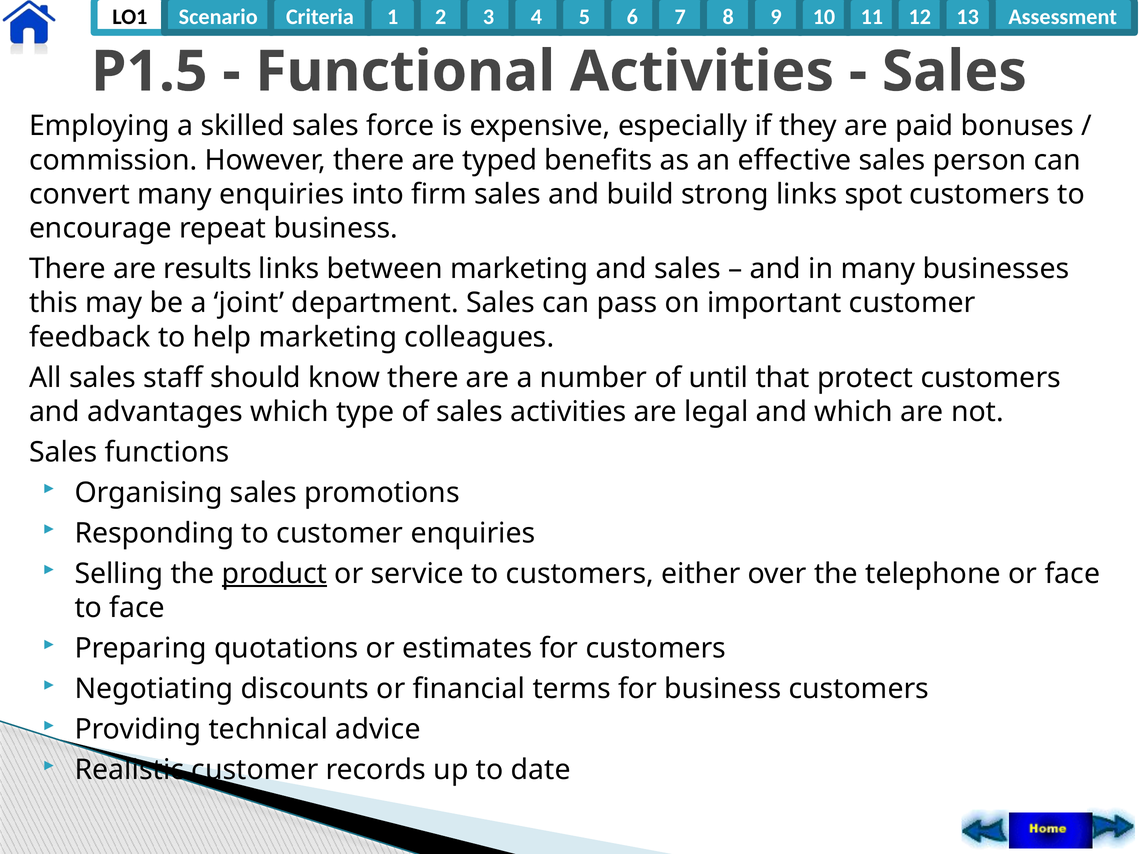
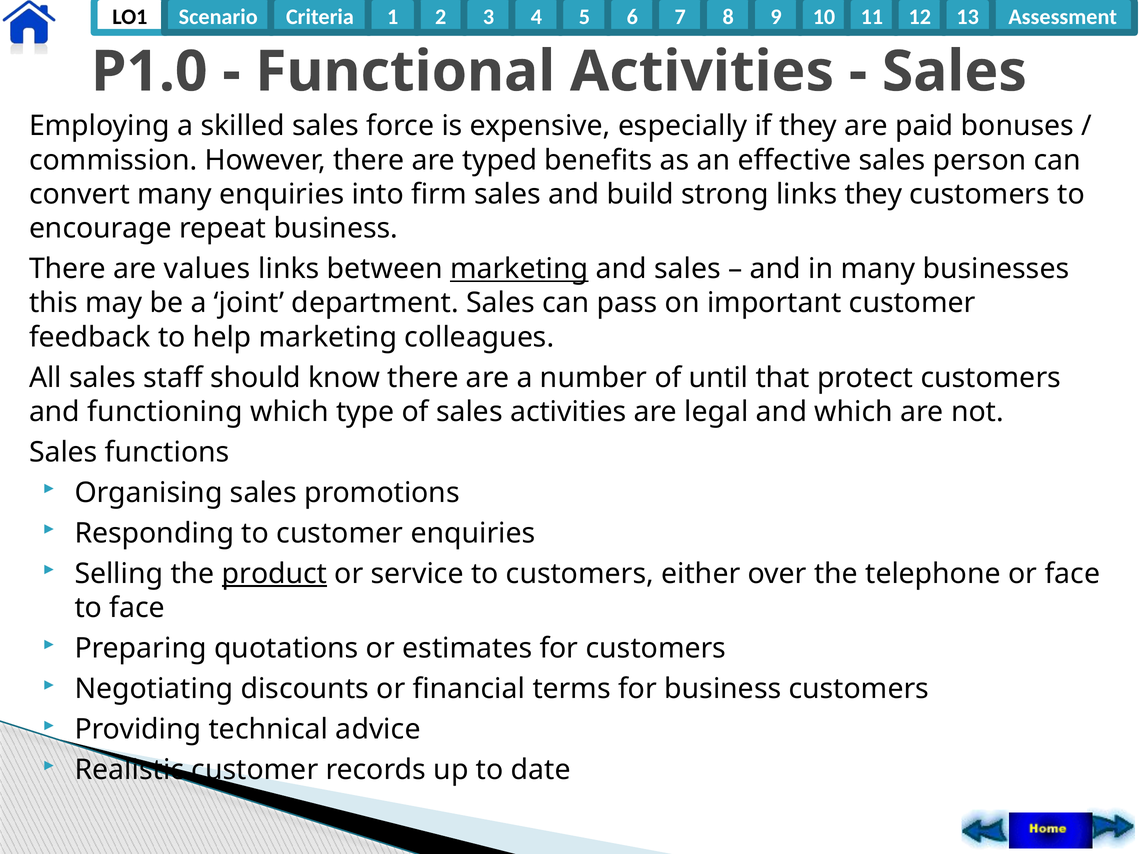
P1.5: P1.5 -> P1.0
links spot: spot -> they
results: results -> values
marketing at (519, 269) underline: none -> present
advantages: advantages -> functioning
